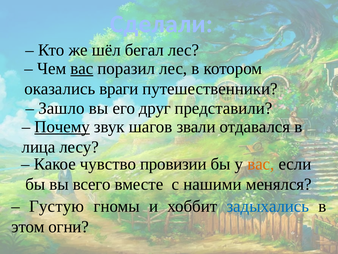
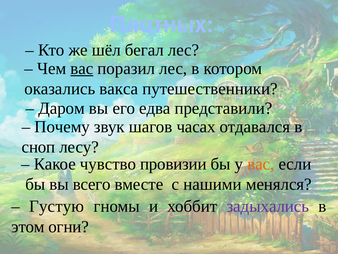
Сделали: Сделали -> Плотных
враги: враги -> вакса
Зашло: Зашло -> Даром
друг: друг -> едва
Почему underline: present -> none
звали: звали -> часах
лица: лица -> сноп
задыхались colour: blue -> purple
